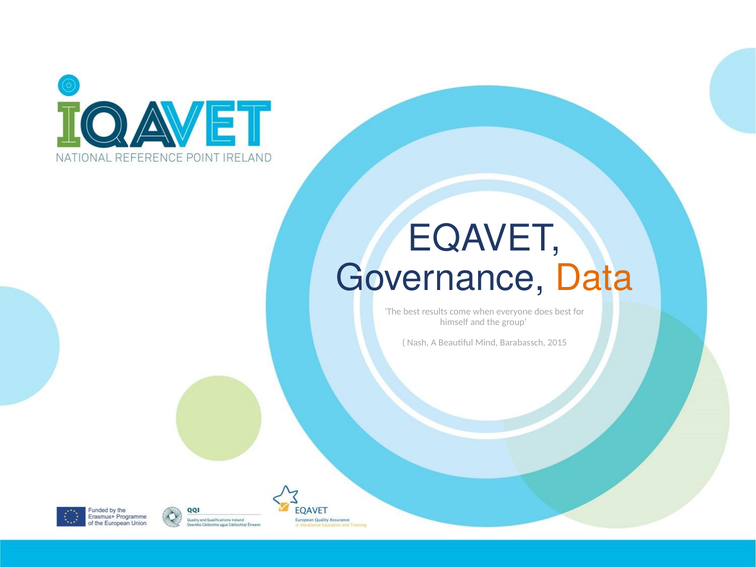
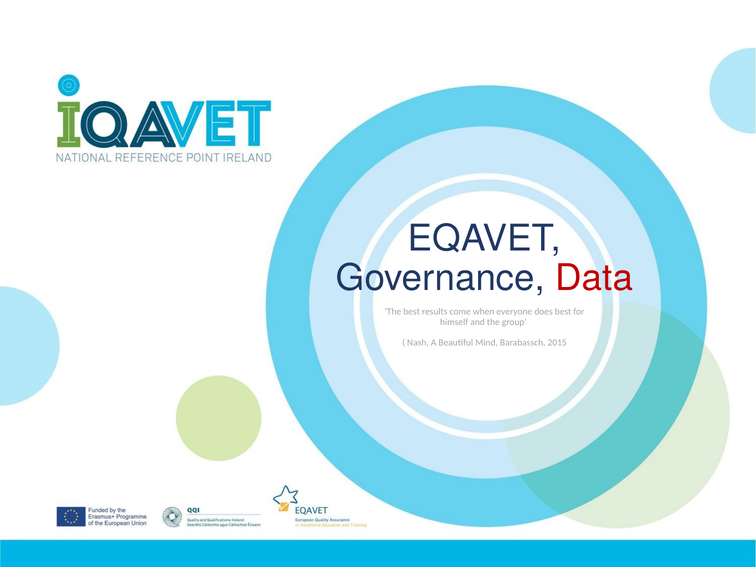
Data colour: orange -> red
